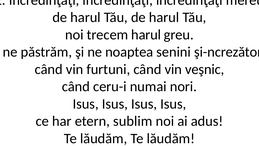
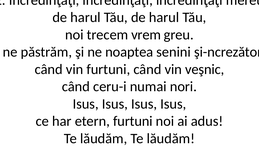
trecem harul: harul -> vrem
etern sublim: sublim -> furtuni
